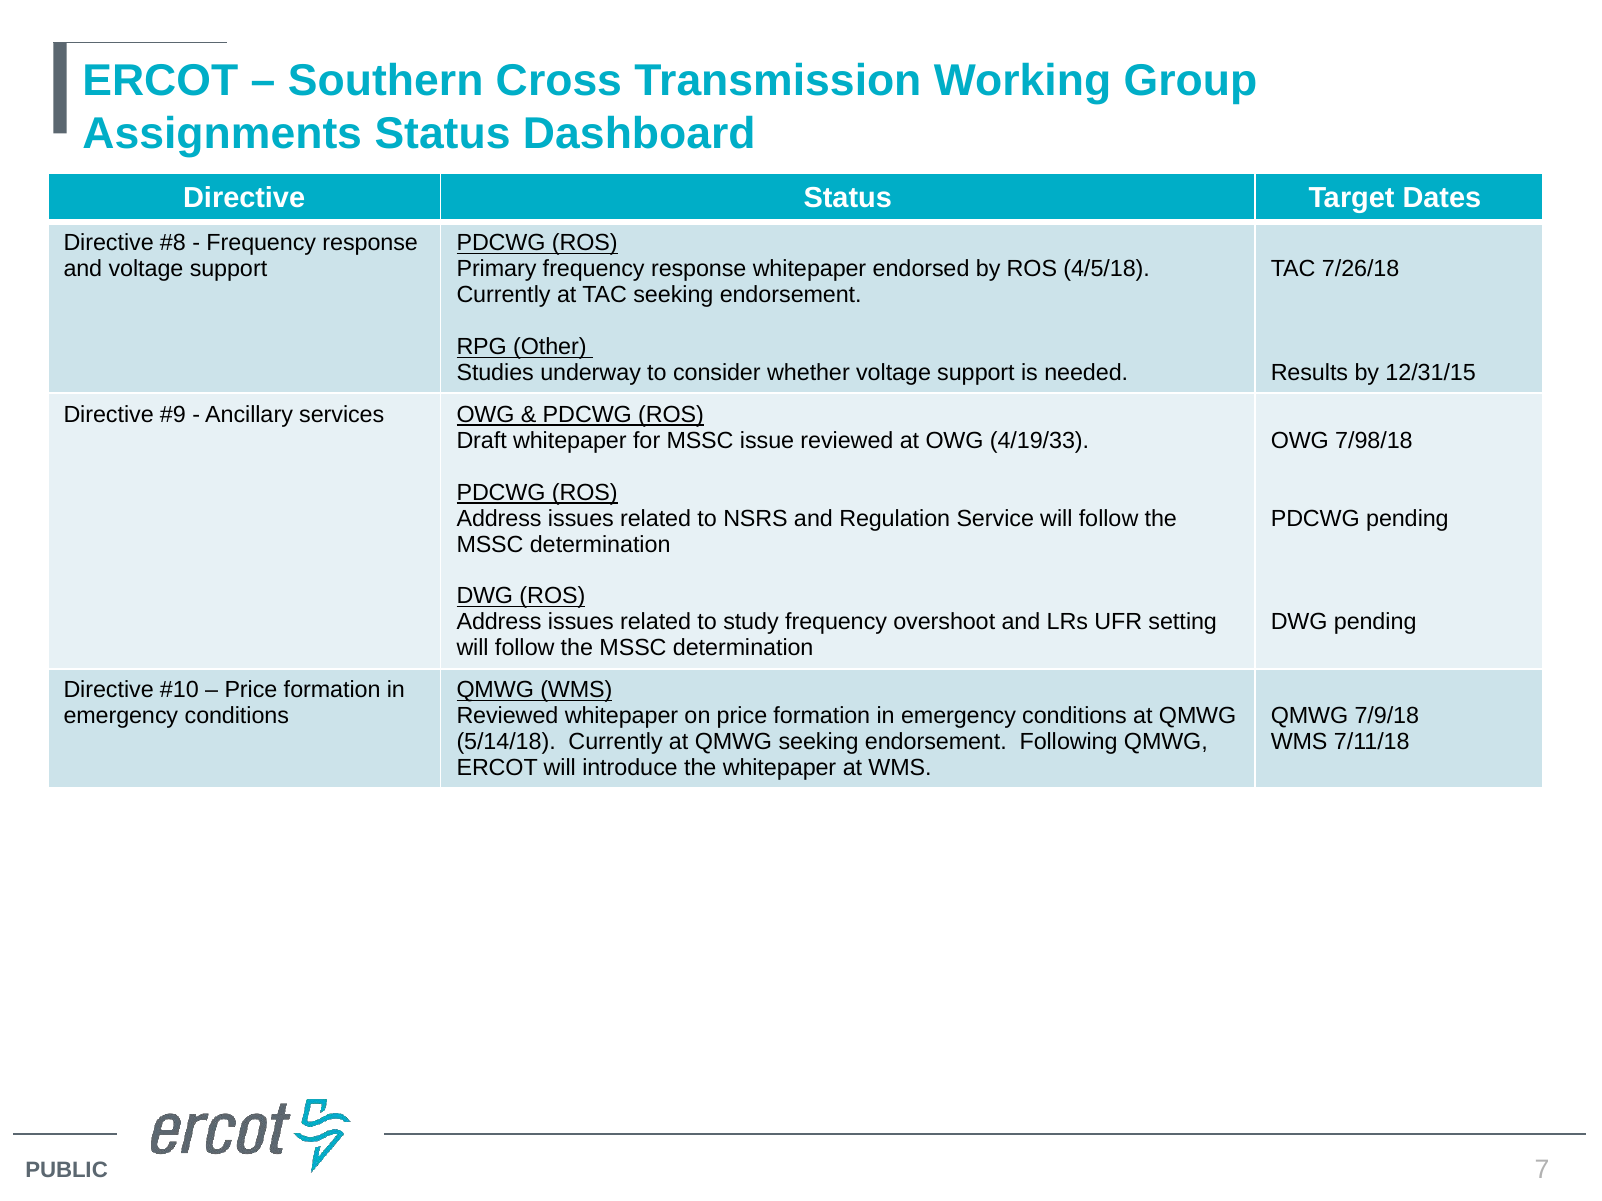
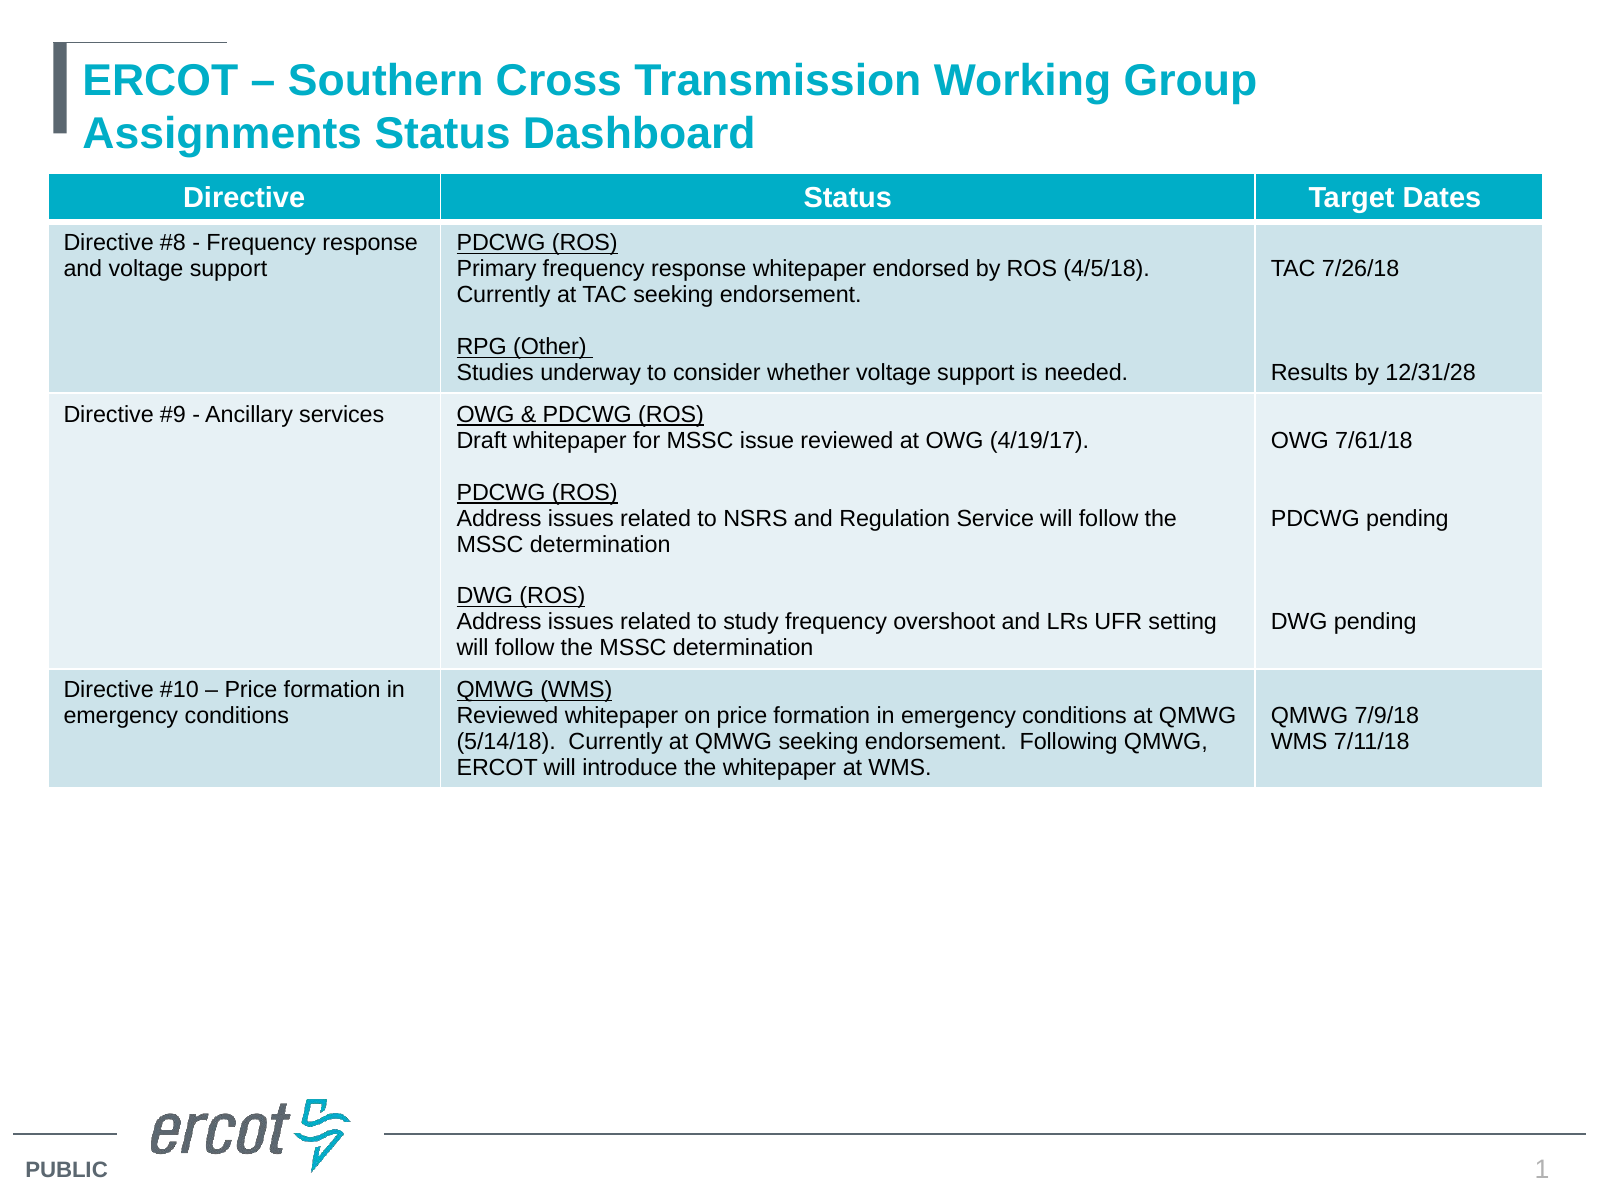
12/31/15: 12/31/15 -> 12/31/28
4/19/33: 4/19/33 -> 4/19/17
7/98/18: 7/98/18 -> 7/61/18
7: 7 -> 1
